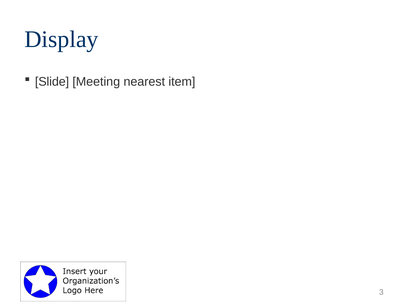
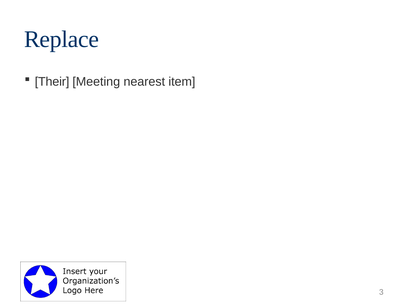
Display: Display -> Replace
Slide: Slide -> Their
